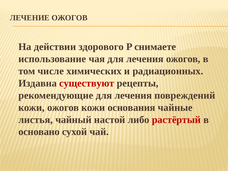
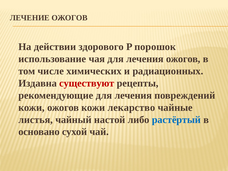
снимаете: снимаете -> порошок
основания: основания -> лекарство
растёртый colour: red -> blue
